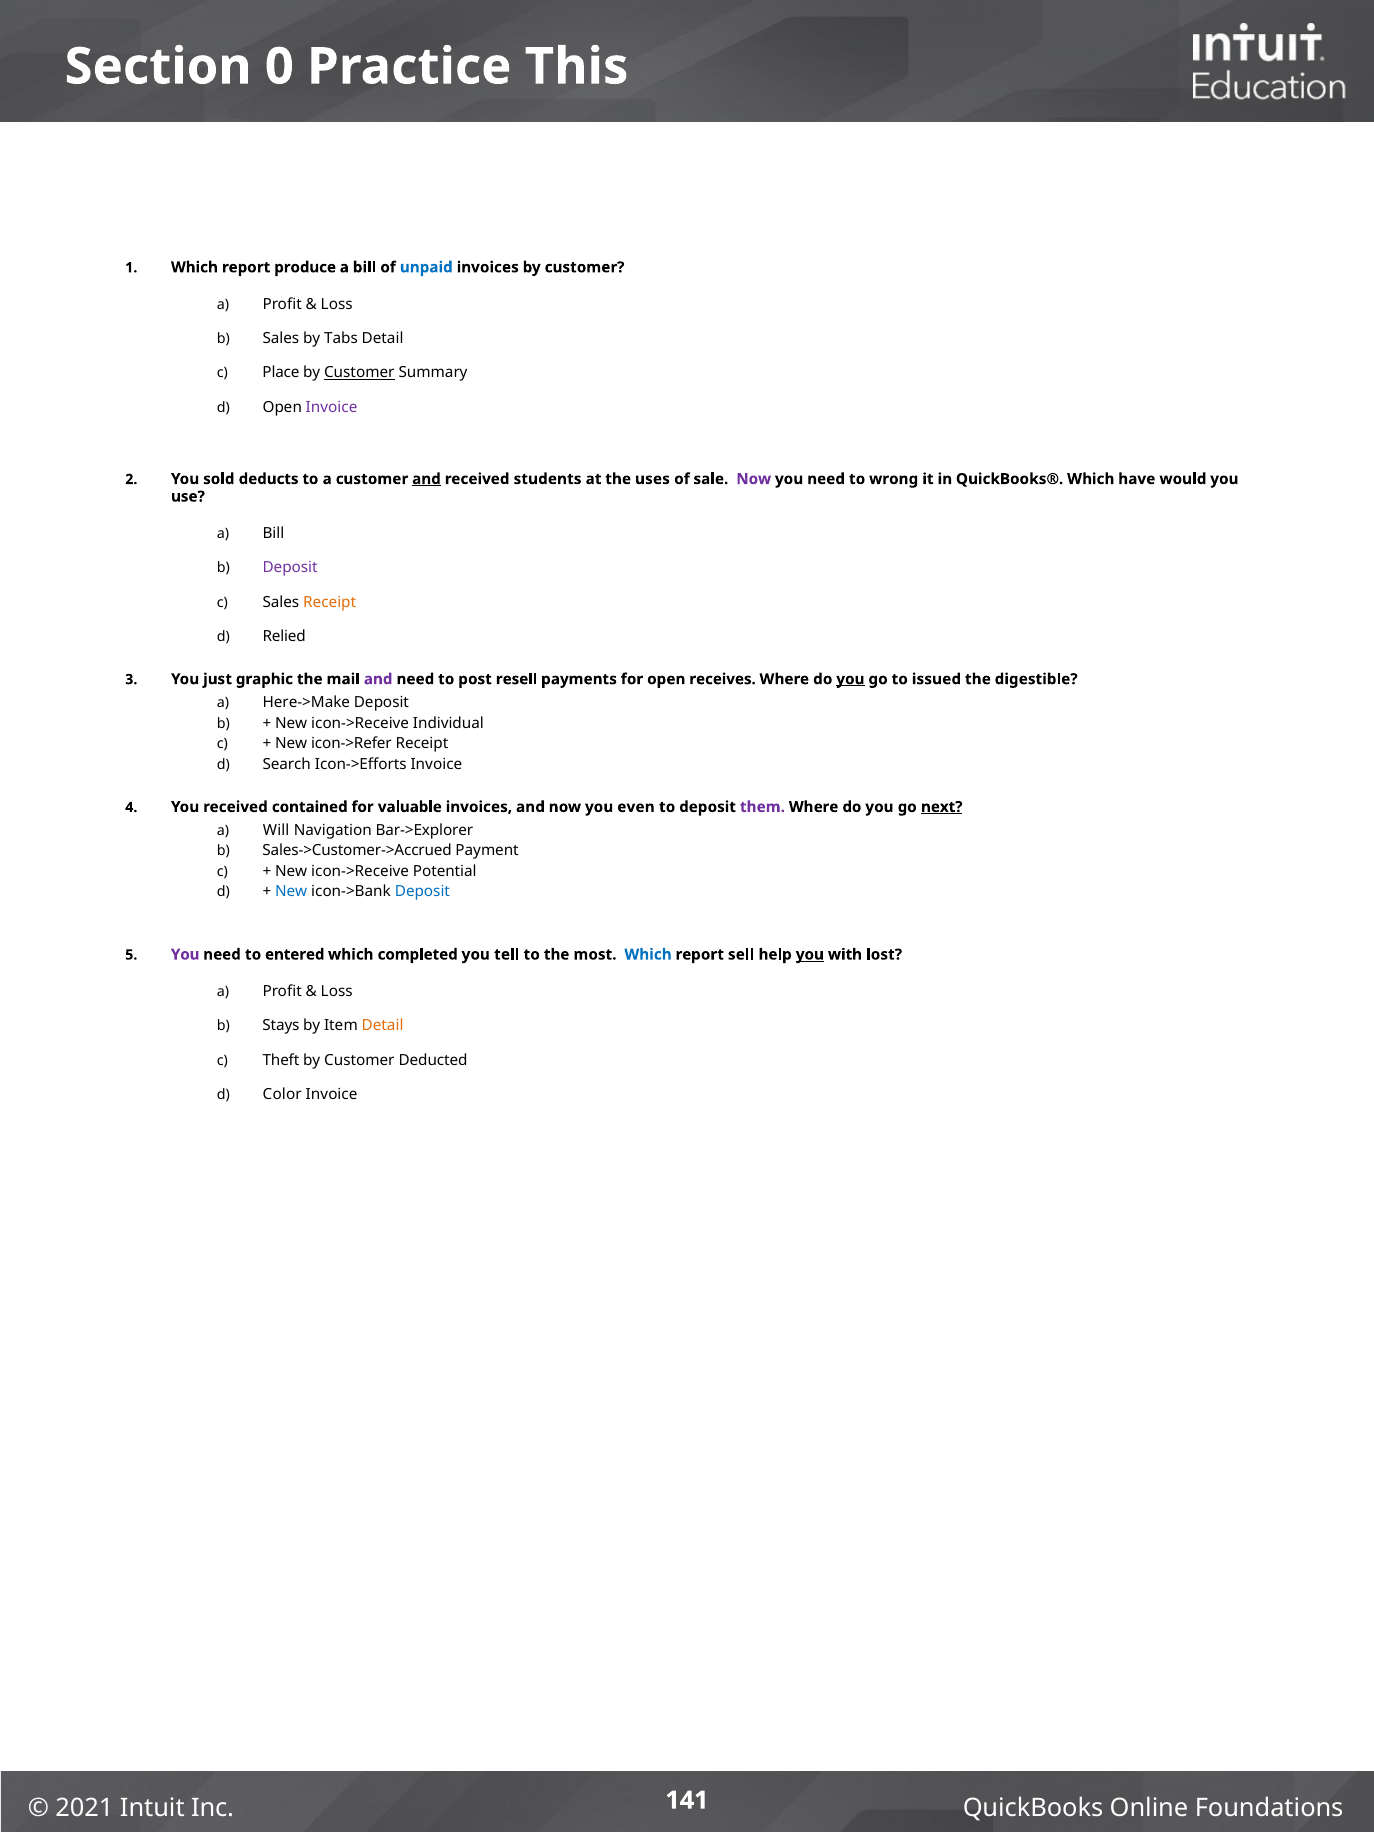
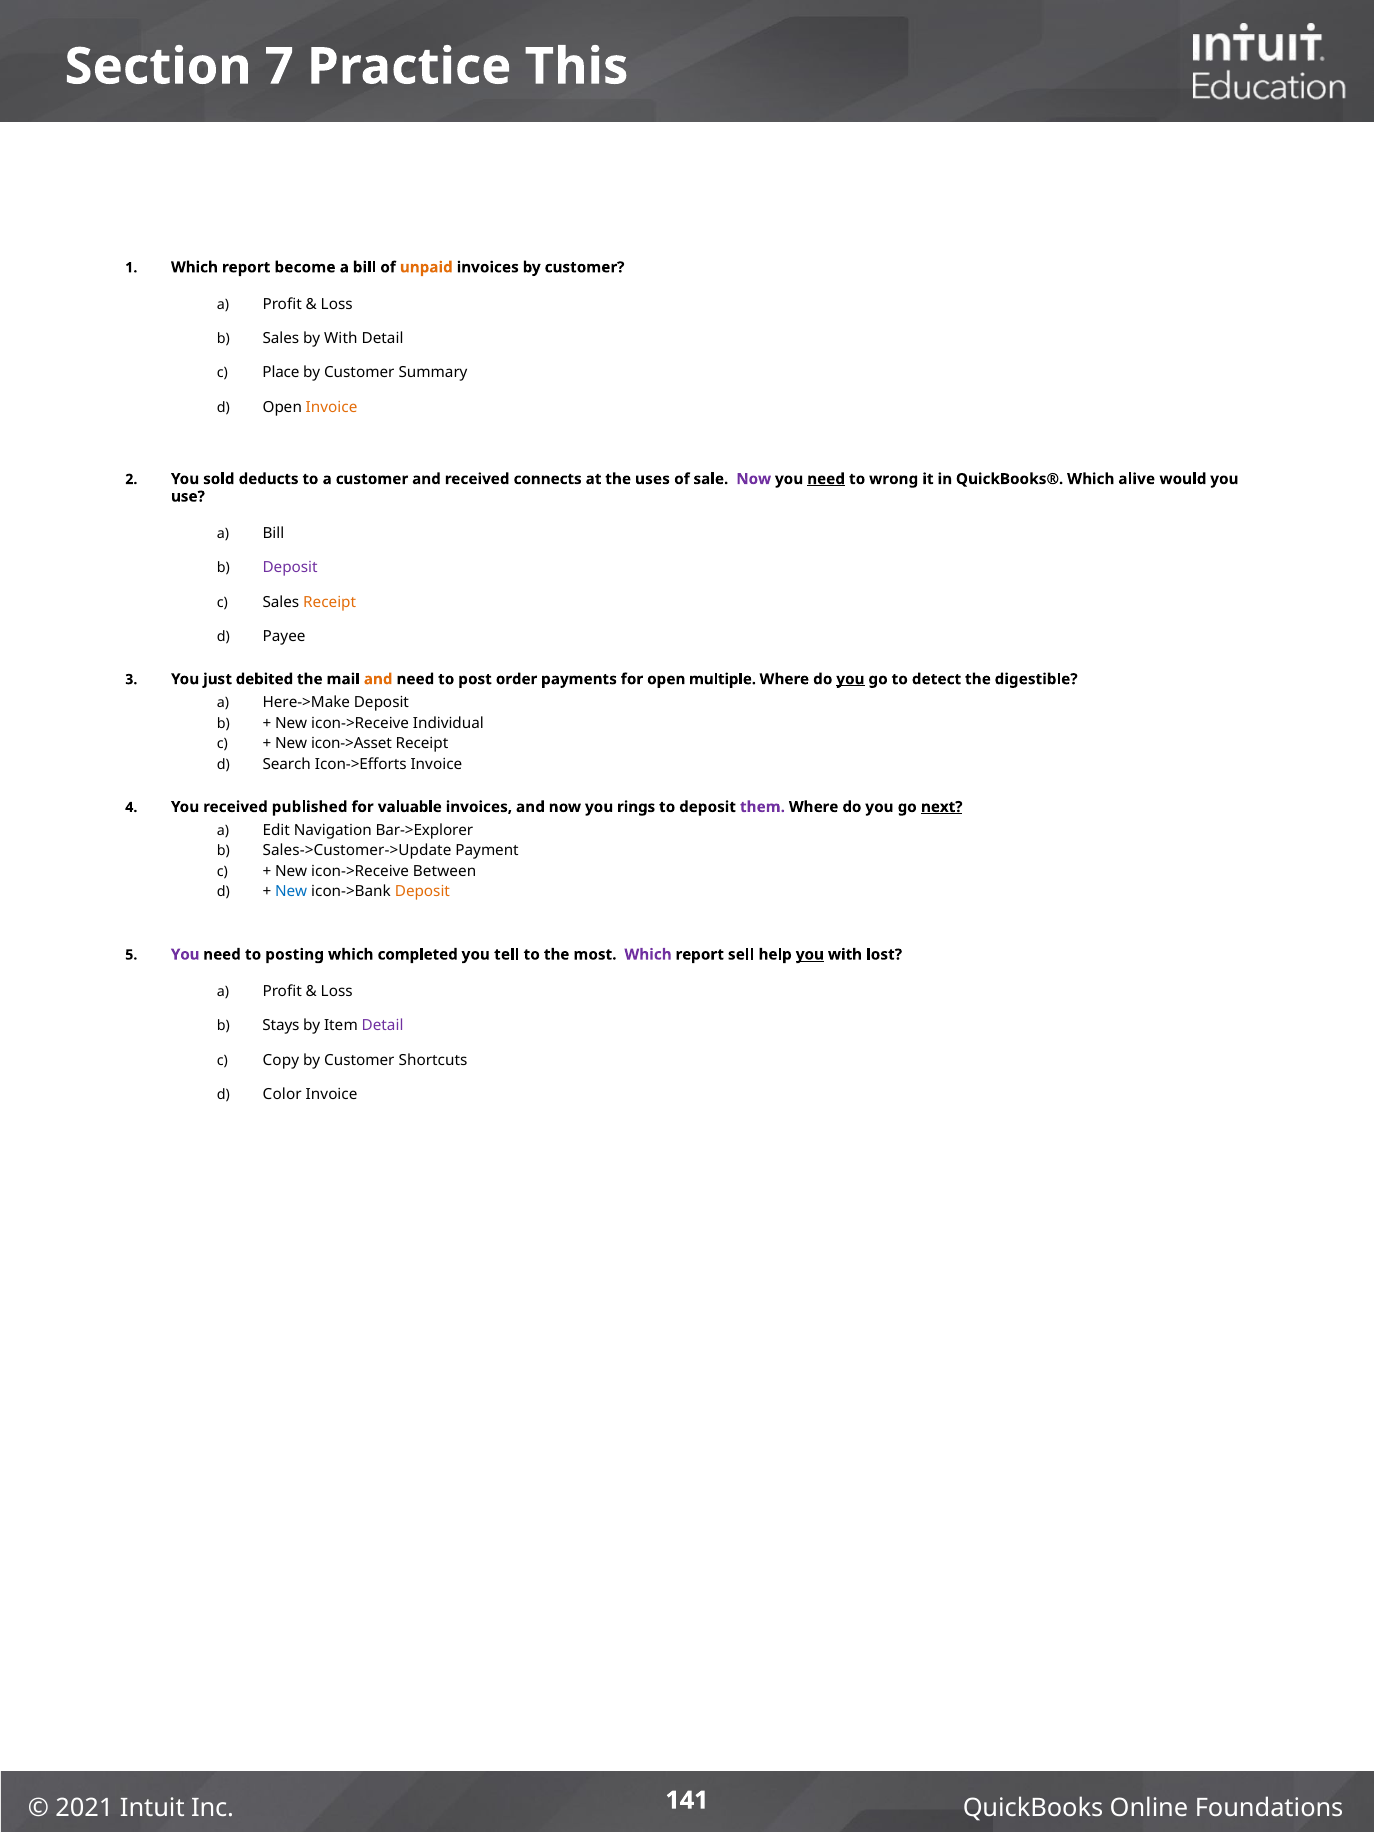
0: 0 -> 7
produce: produce -> become
unpaid colour: blue -> orange
by Tabs: Tabs -> With
Customer at (359, 373) underline: present -> none
Invoice at (332, 407) colour: purple -> orange
and at (426, 479) underline: present -> none
students: students -> connects
need at (826, 479) underline: none -> present
have: have -> alive
Relied: Relied -> Payee
graphic: graphic -> debited
and at (378, 679) colour: purple -> orange
resell: resell -> order
receives: receives -> multiple
issued: issued -> detect
icon->Refer: icon->Refer -> icon->Asset
contained: contained -> published
even: even -> rings
Will: Will -> Edit
Sales->Customer->Accrued: Sales->Customer->Accrued -> Sales->Customer->Update
Potential: Potential -> Between
Deposit at (422, 892) colour: blue -> orange
entered: entered -> posting
Which at (648, 955) colour: blue -> purple
Detail at (383, 1026) colour: orange -> purple
Theft: Theft -> Copy
Deducted: Deducted -> Shortcuts
